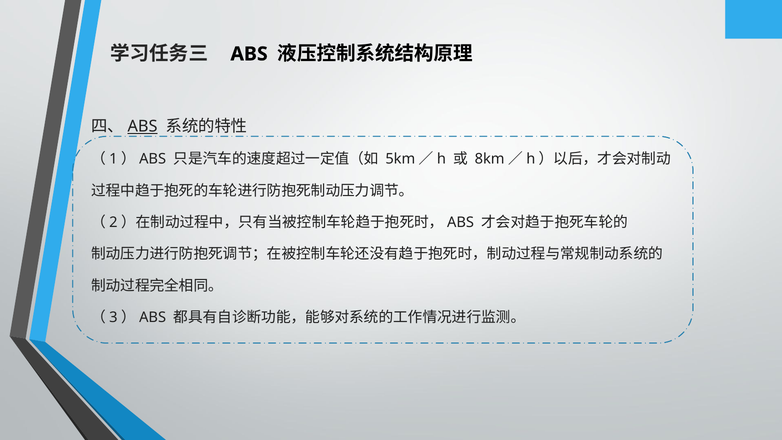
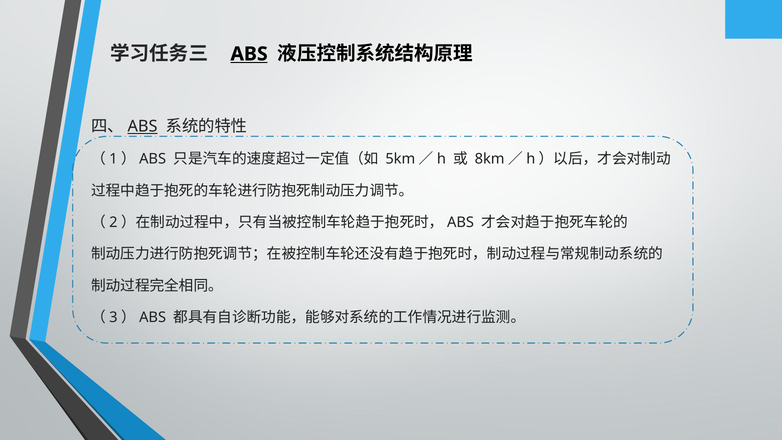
ABS at (249, 54) underline: none -> present
